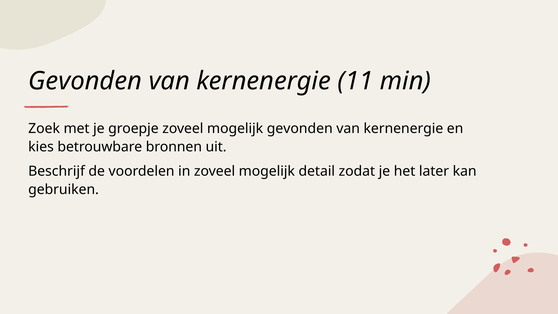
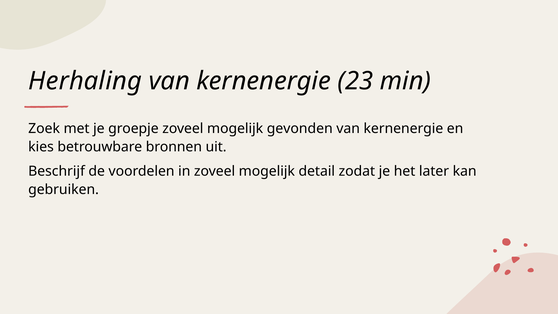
Gevonden at (85, 81): Gevonden -> Herhaling
11: 11 -> 23
